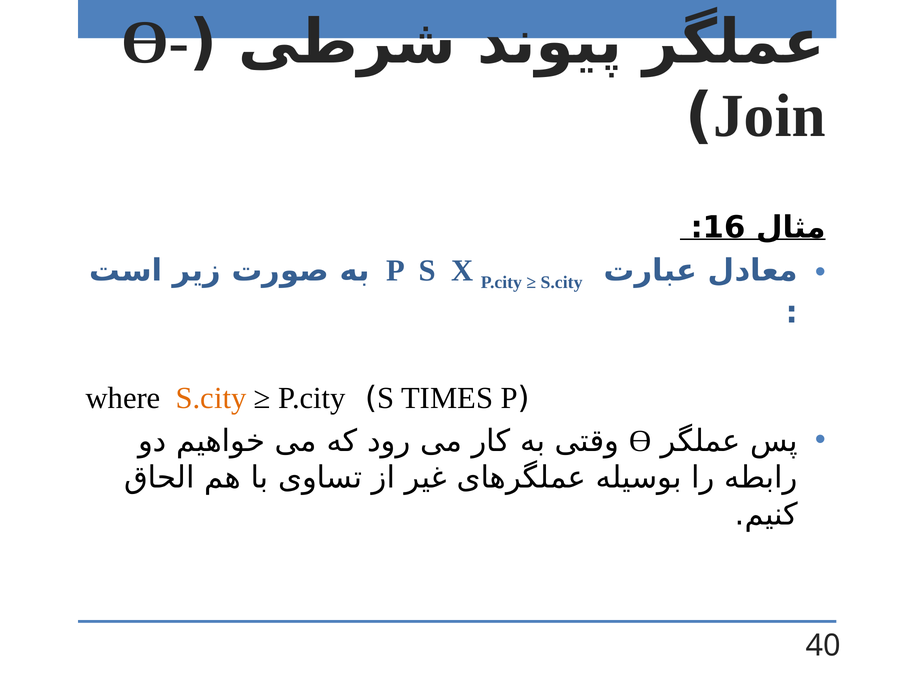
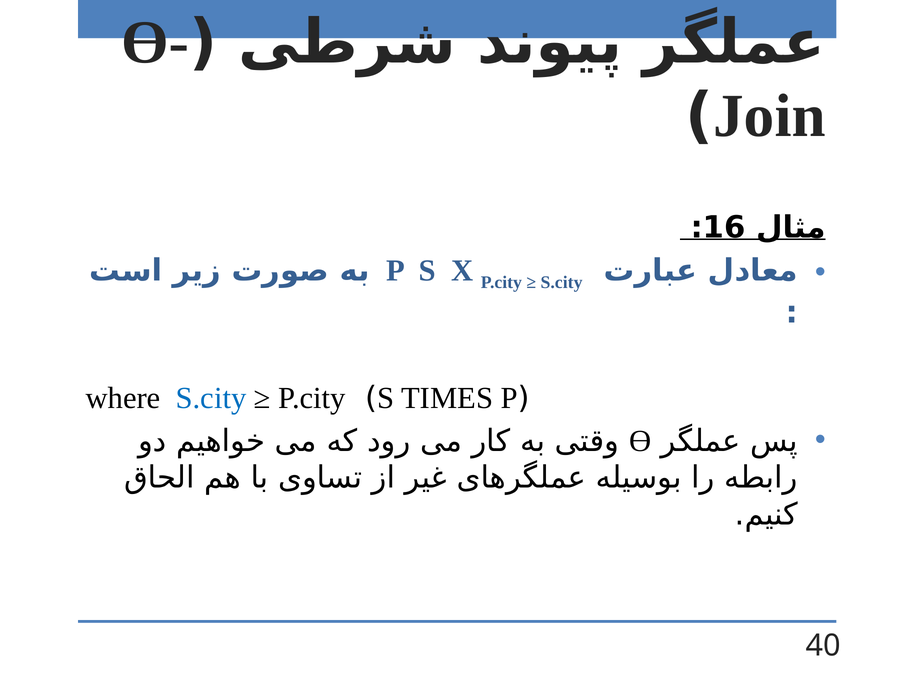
S.city at (211, 398) colour: orange -> blue
